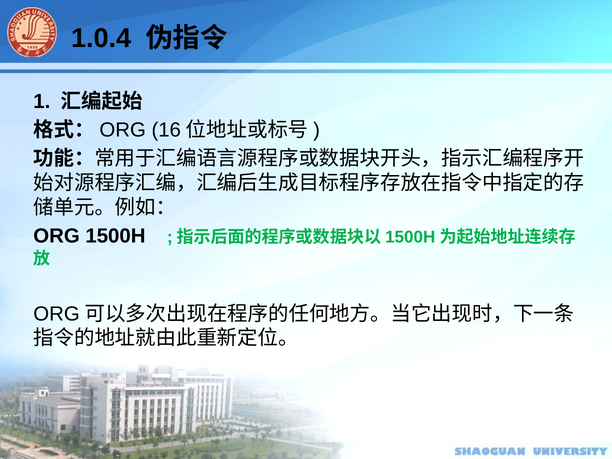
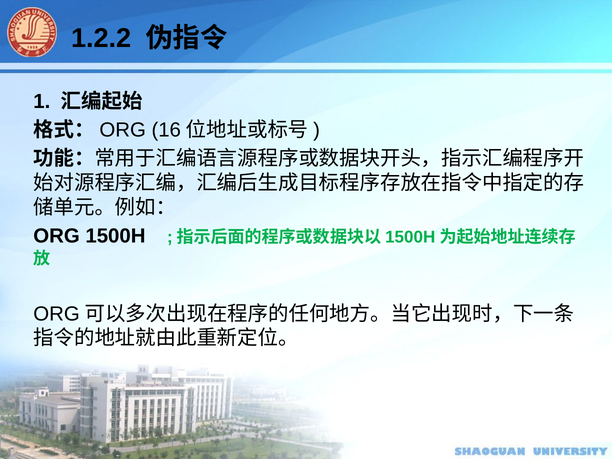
1.0.4: 1.0.4 -> 1.2.2
